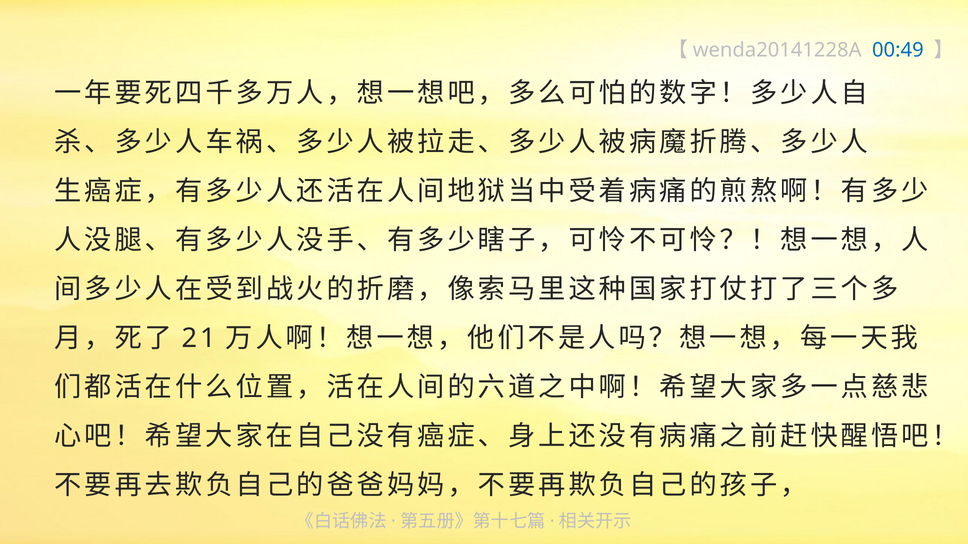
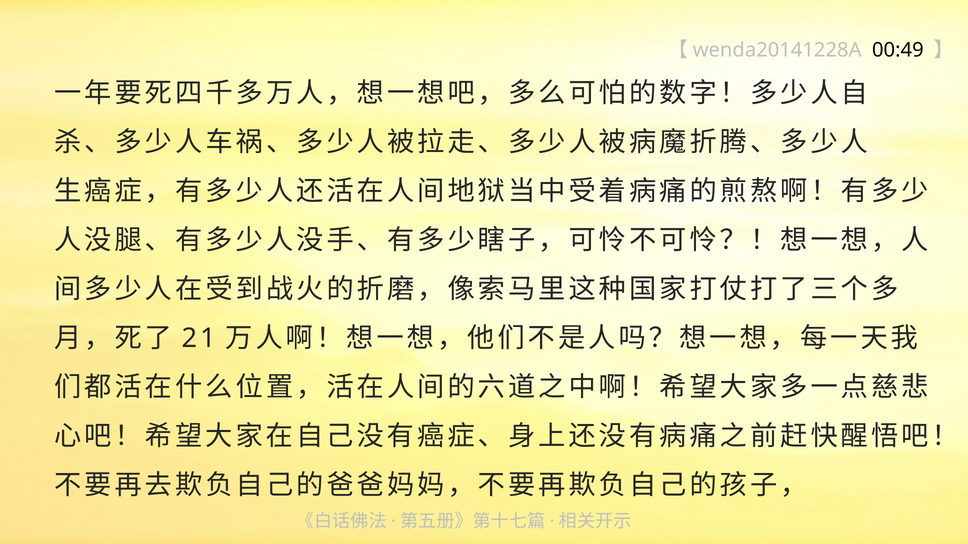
00:49 colour: blue -> black
